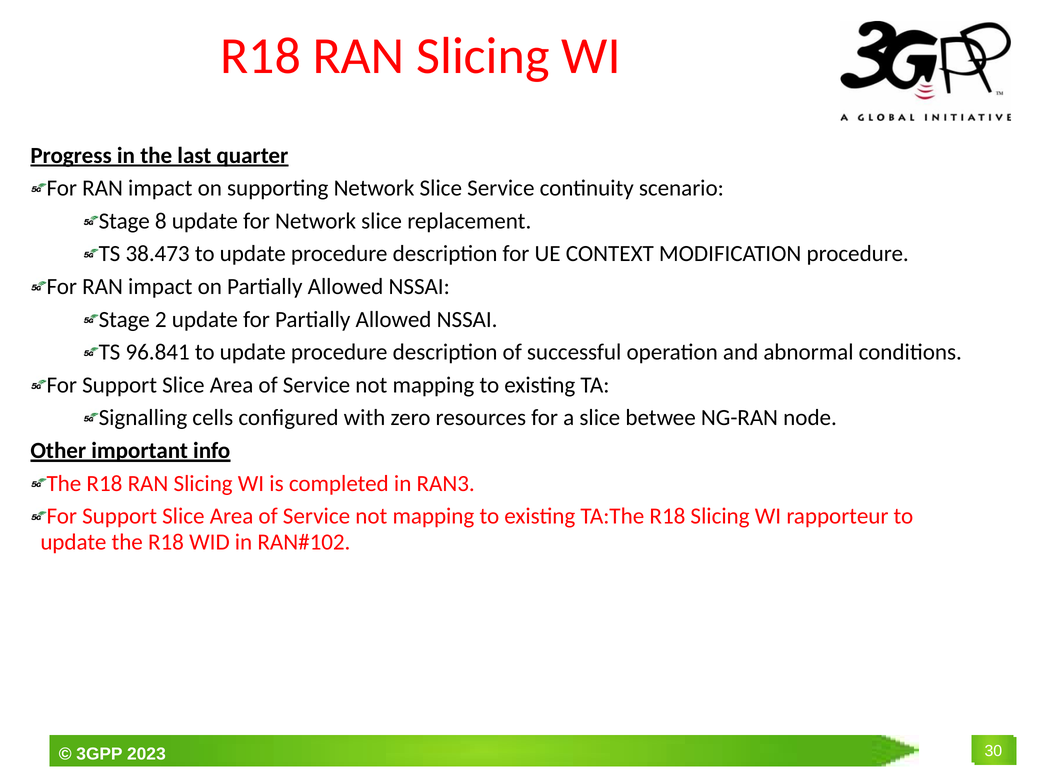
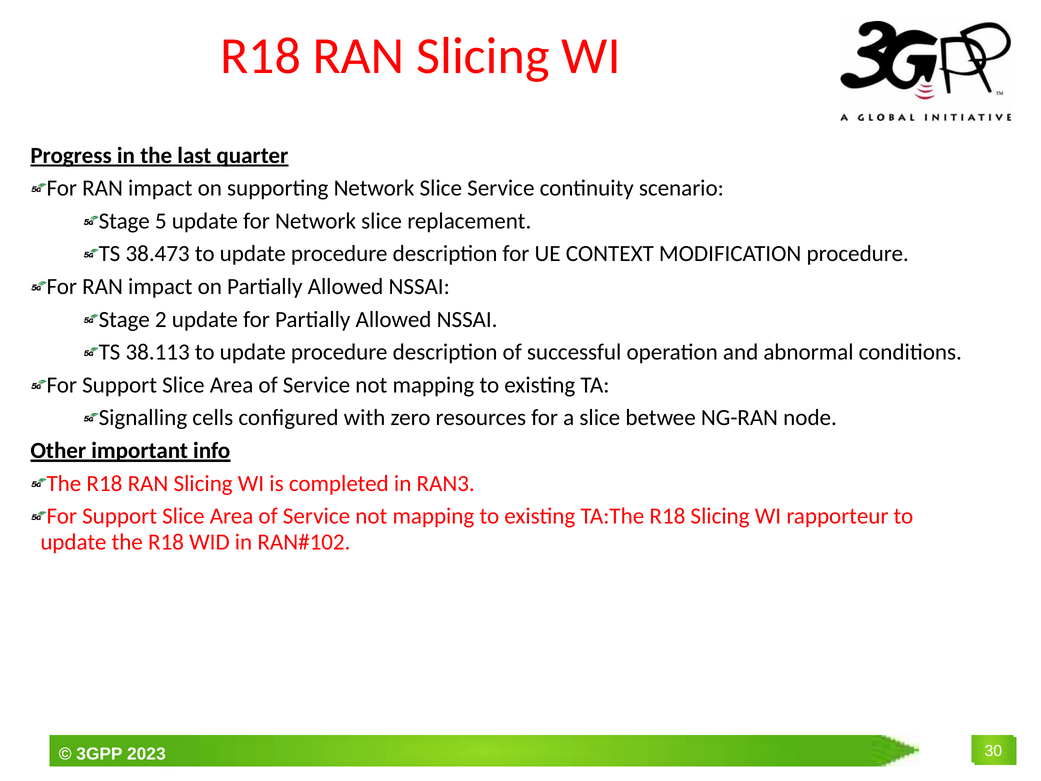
8: 8 -> 5
96.841: 96.841 -> 38.113
